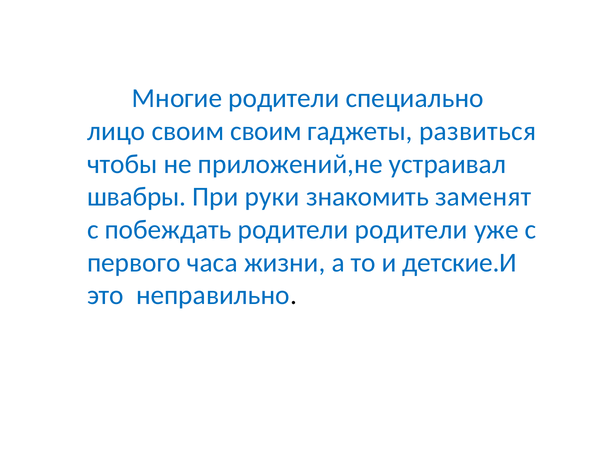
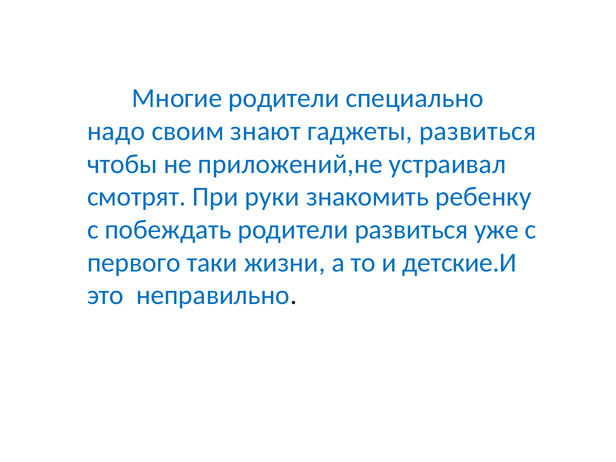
лицо: лицо -> надо
своим своим: своим -> знают
швабры: швабры -> смотрят
заменят: заменят -> ребенку
родители родители: родители -> развиться
часа: часа -> таки
